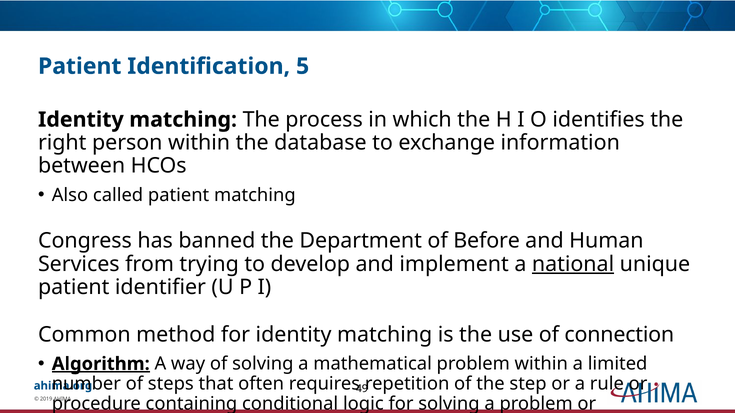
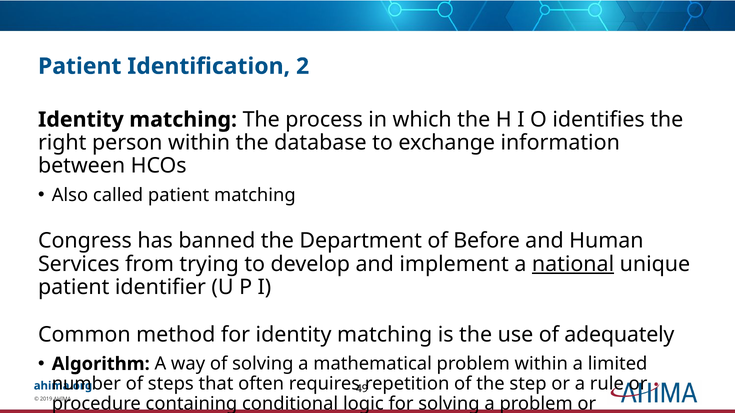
5: 5 -> 2
connection: connection -> adequately
Algorithm underline: present -> none
